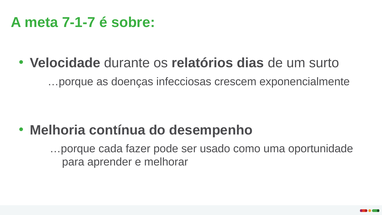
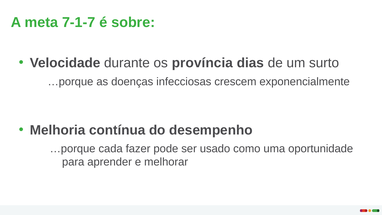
relatórios: relatórios -> província
